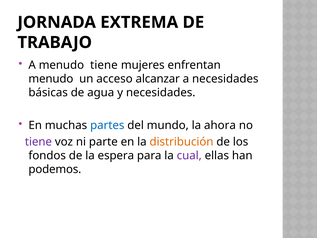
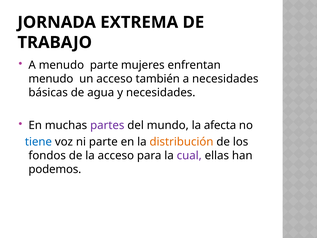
menudo tiene: tiene -> parte
alcanzar: alcanzar -> también
partes colour: blue -> purple
ahora: ahora -> afecta
tiene at (38, 142) colour: purple -> blue
la espera: espera -> acceso
